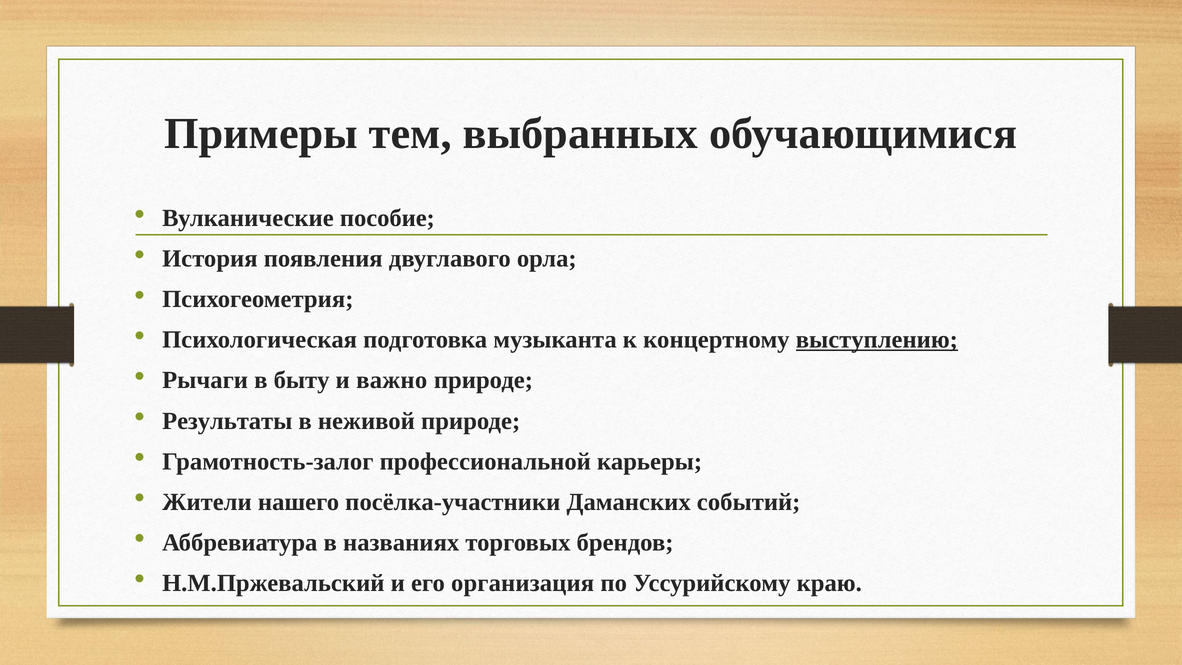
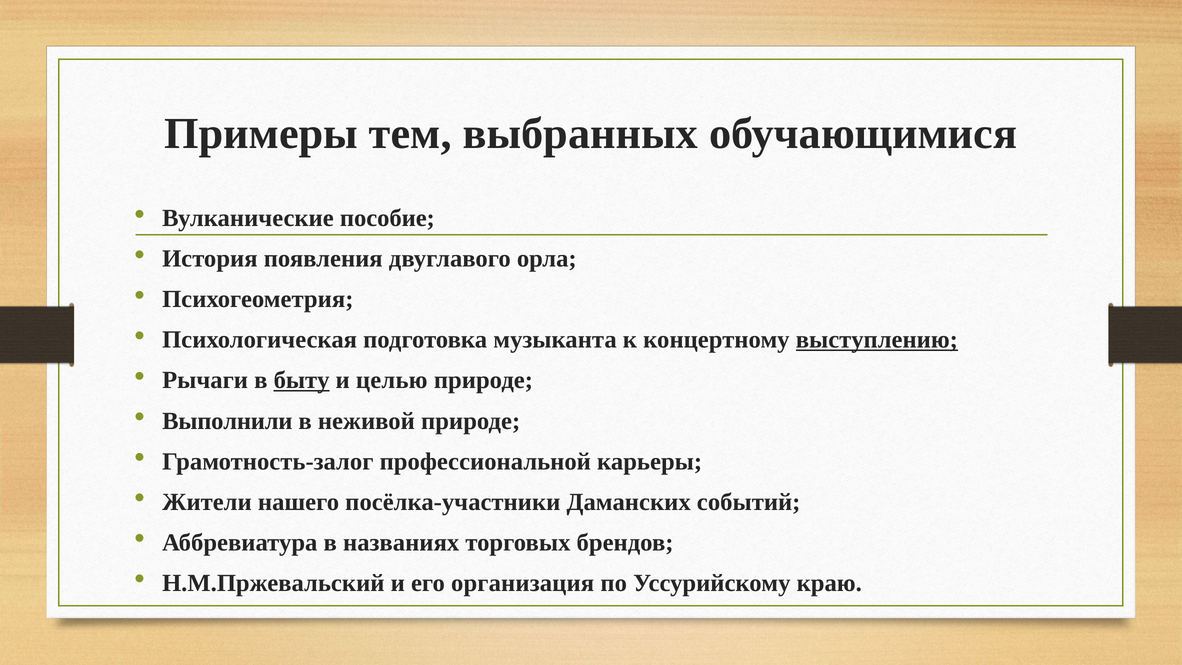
быту underline: none -> present
важно: важно -> целью
Результаты: Результаты -> Выполнили
